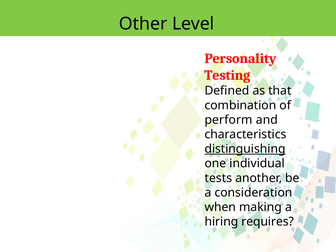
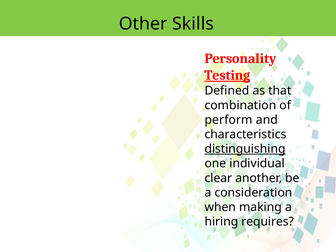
Level: Level -> Skills
Testing underline: none -> present
tests: tests -> clear
